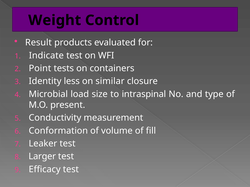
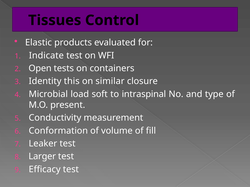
Weight: Weight -> Tissues
Result: Result -> Elastic
Point: Point -> Open
less: less -> this
size: size -> soft
